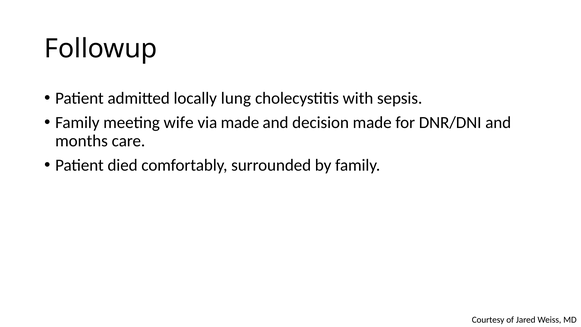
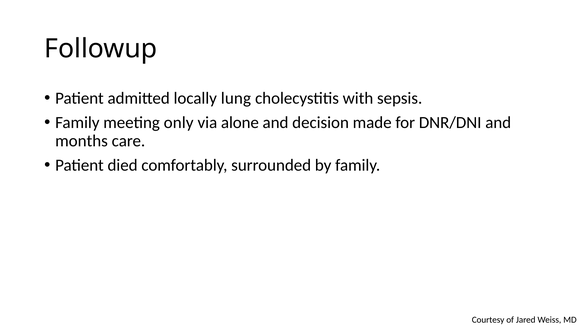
wife: wife -> only
via made: made -> alone
